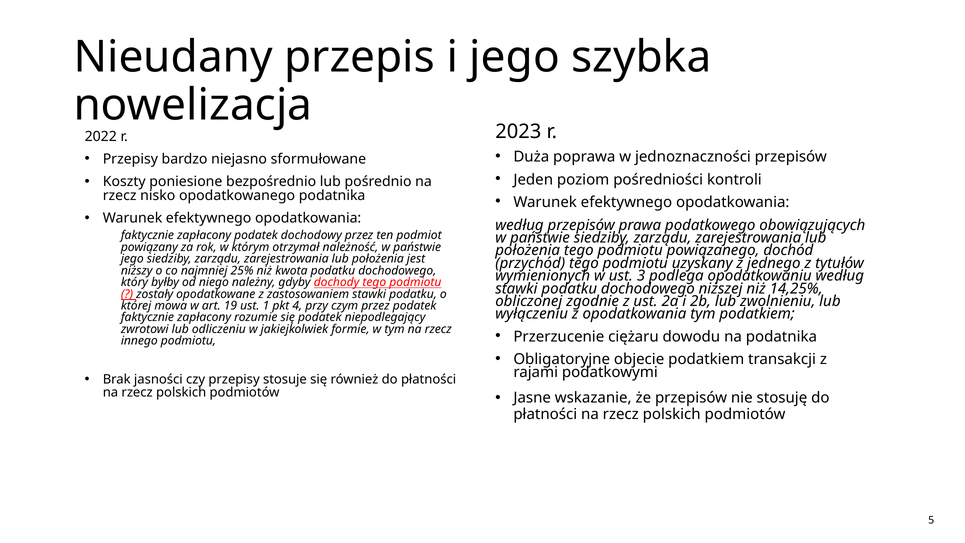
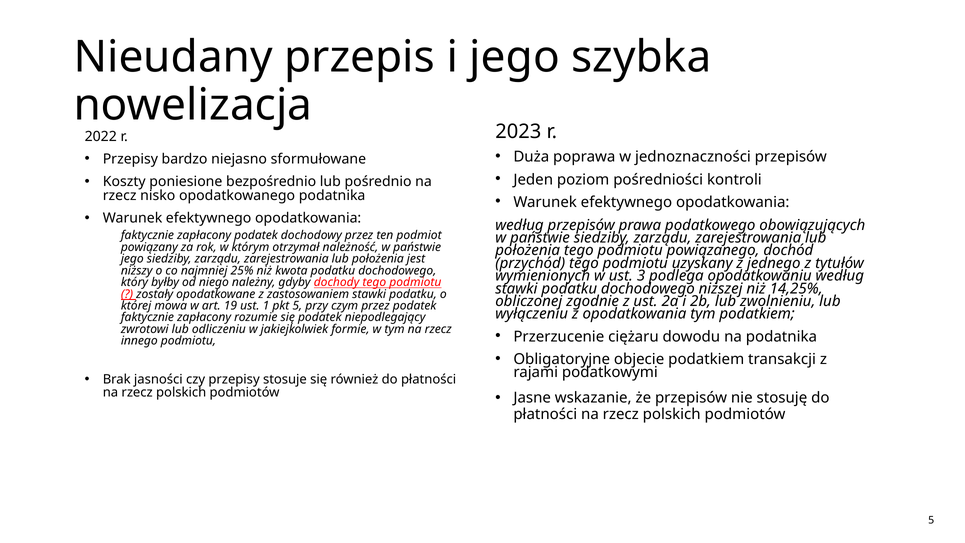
pkt 4: 4 -> 5
